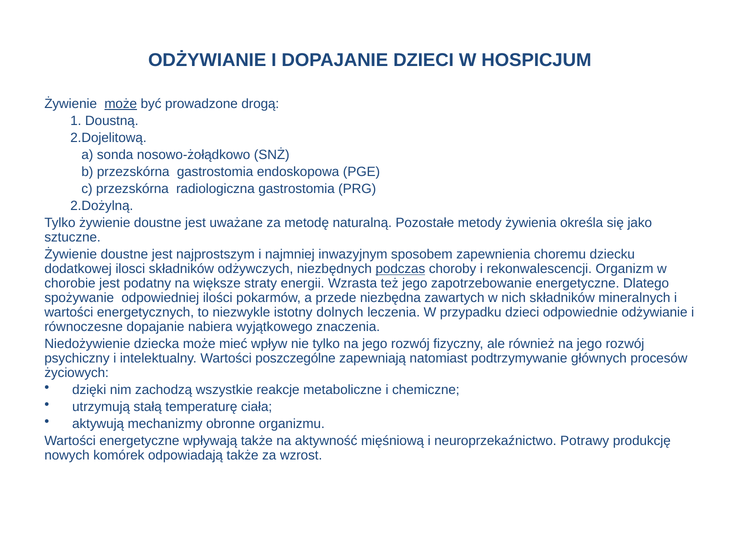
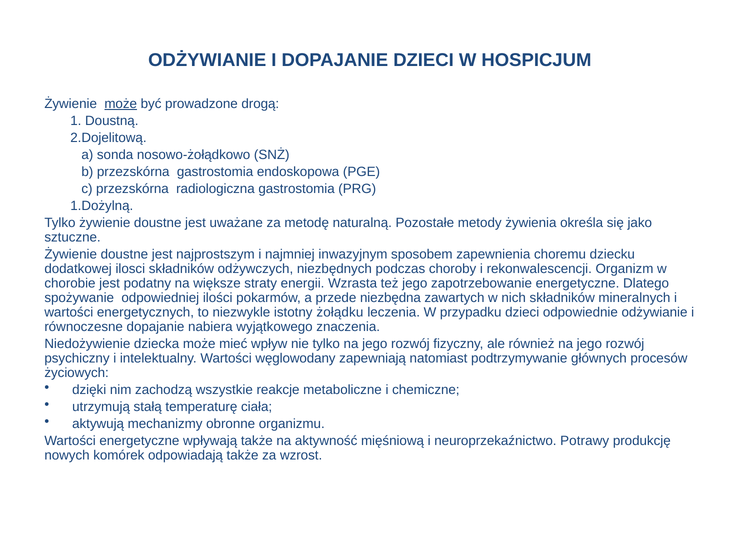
2.Dożylną: 2.Dożylną -> 1.Dożylną
podczas underline: present -> none
dolnych: dolnych -> żołądku
poszczególne: poszczególne -> węglowodany
